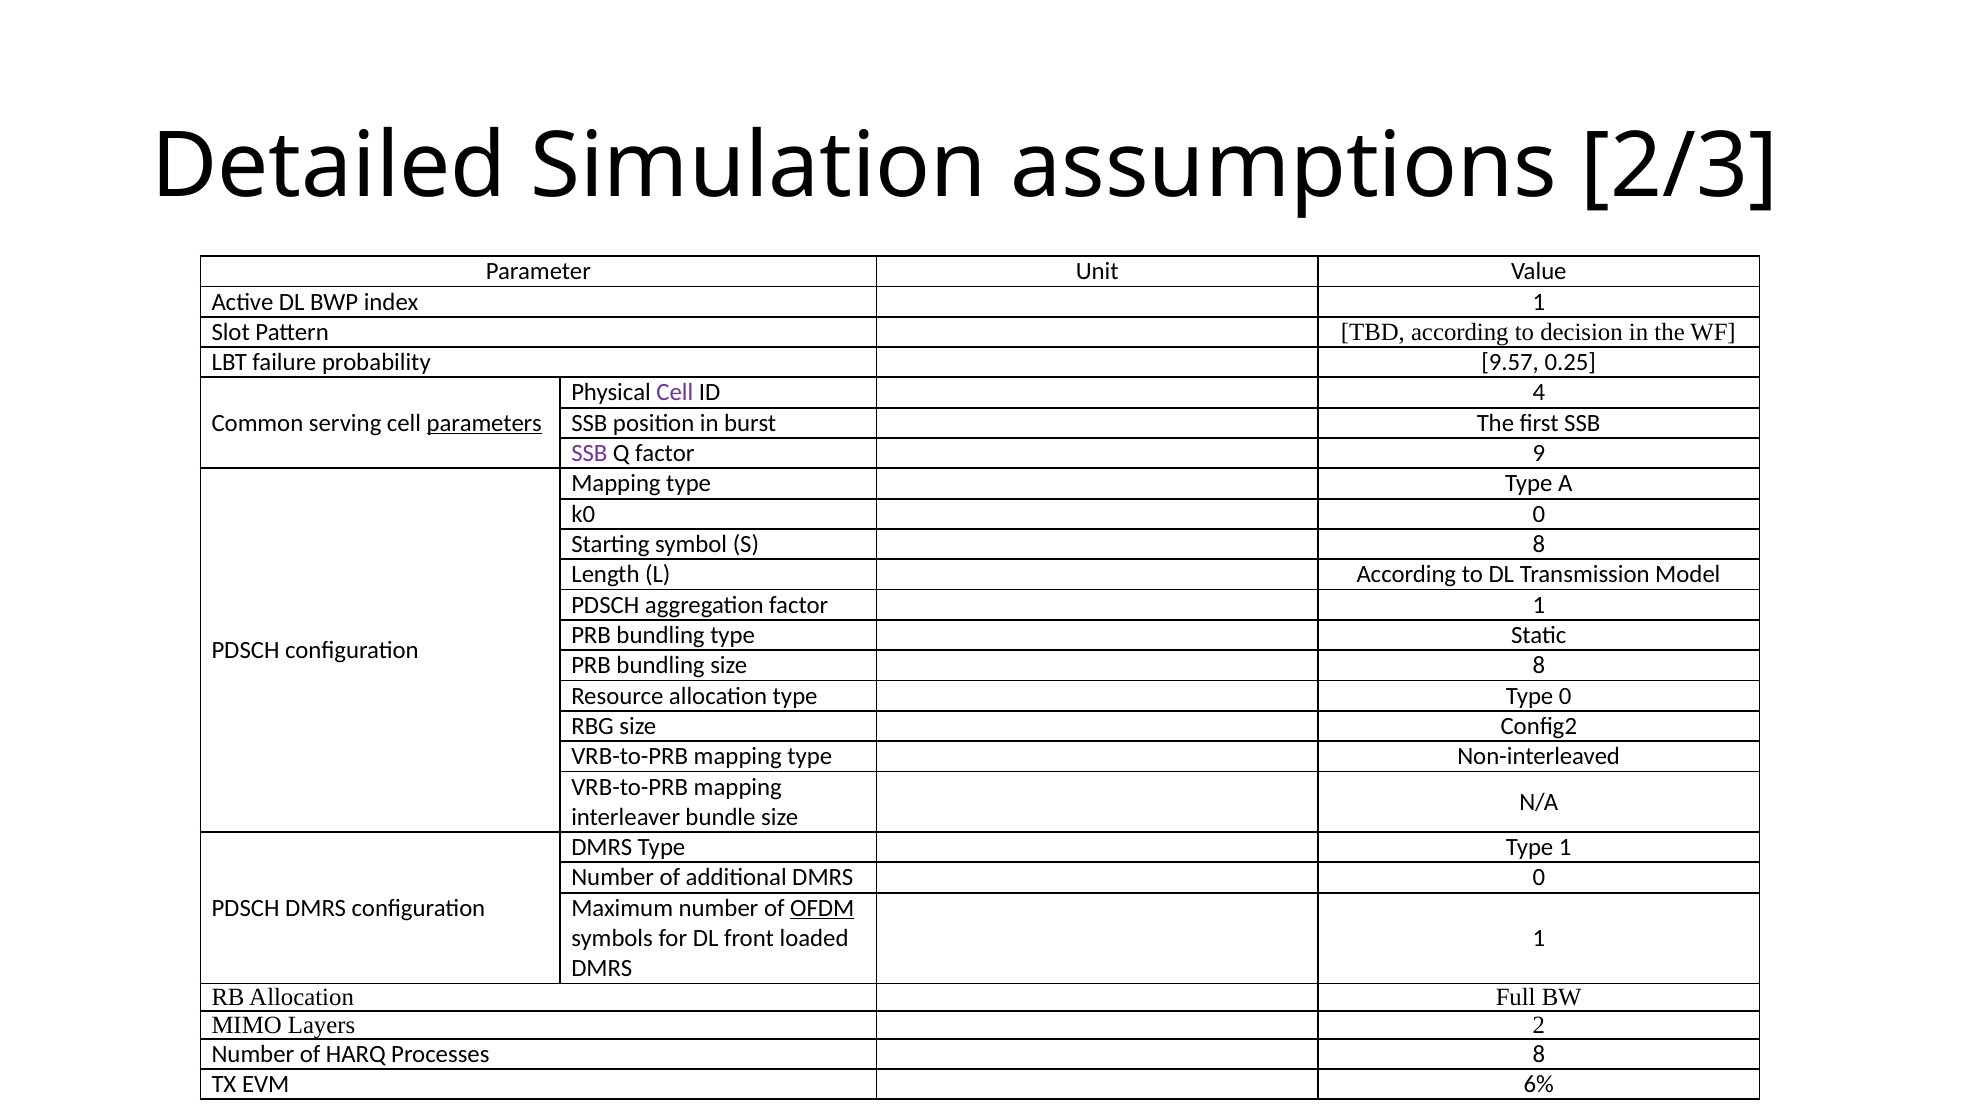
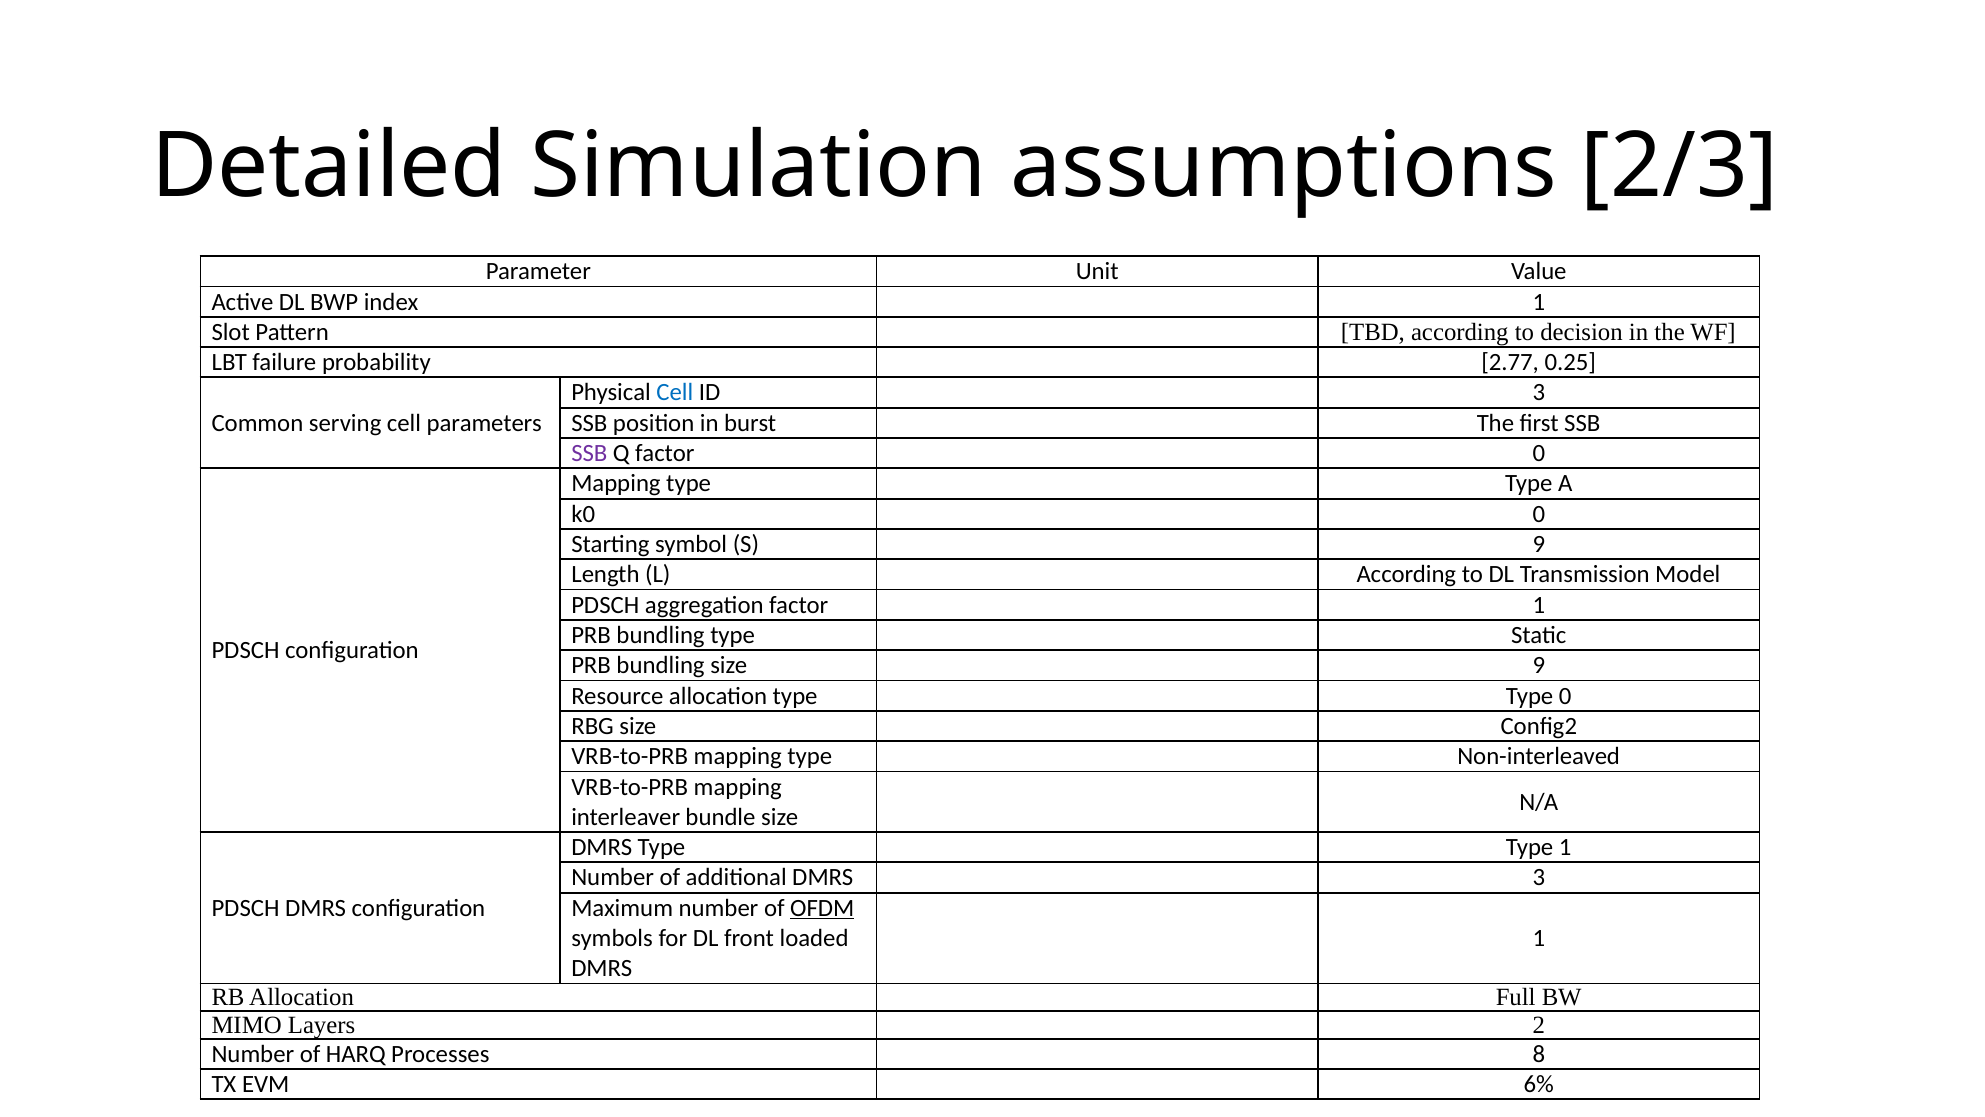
9.57: 9.57 -> 2.77
Cell at (675, 393) colour: purple -> blue
ID 4: 4 -> 3
parameters underline: present -> none
factor 9: 9 -> 0
S 8: 8 -> 9
size 8: 8 -> 9
DMRS 0: 0 -> 3
